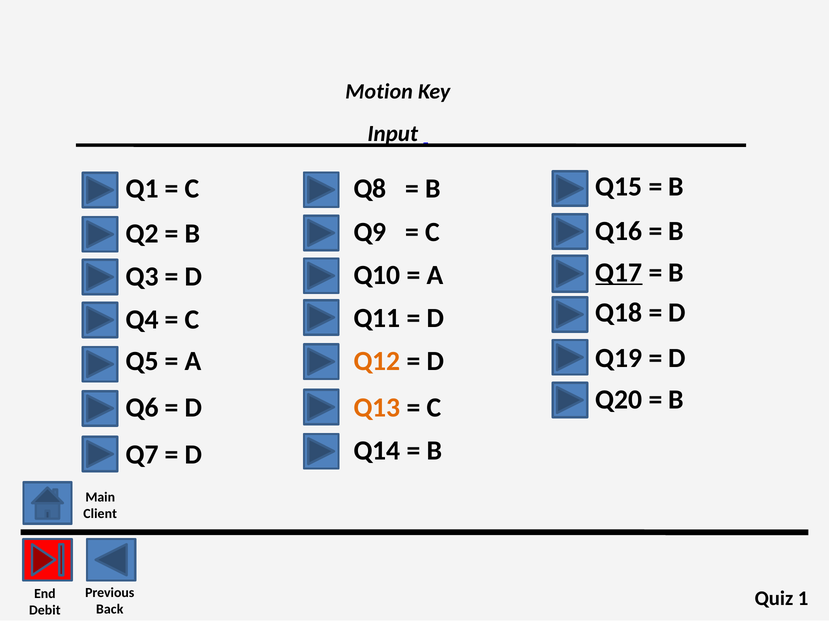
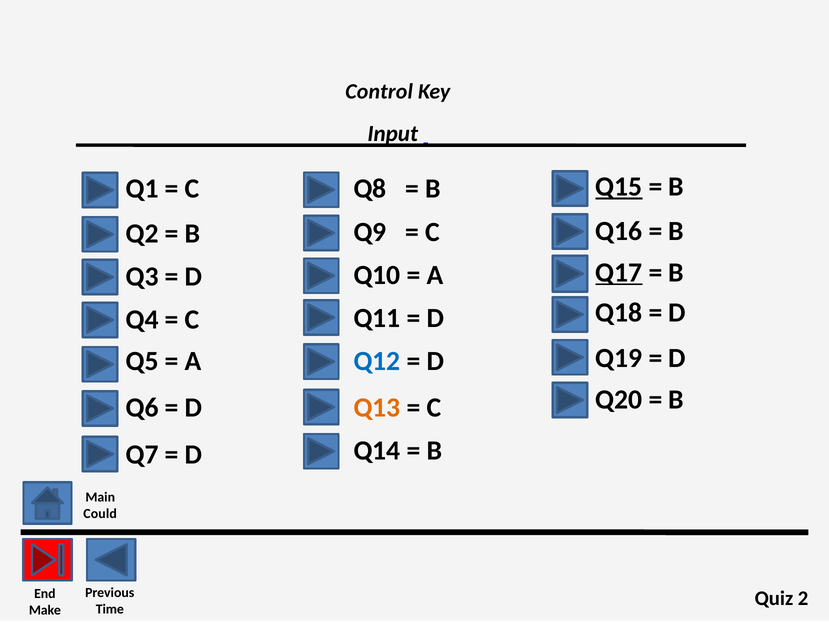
Motion: Motion -> Control
Q15 underline: none -> present
Q12 colour: orange -> blue
Client: Client -> Could
1: 1 -> 2
Back: Back -> Time
Debit: Debit -> Make
